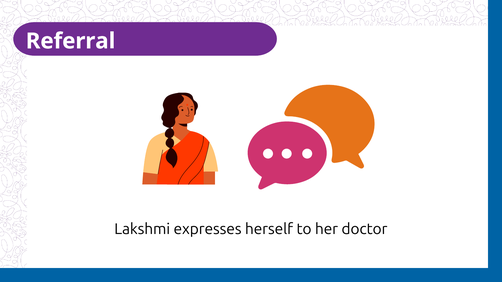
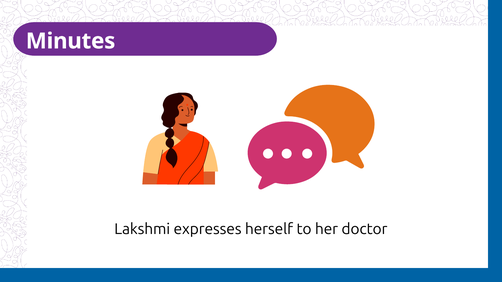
Referral: Referral -> Minutes
